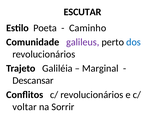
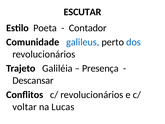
Caminho: Caminho -> Contador
galileus colour: purple -> blue
Marginal: Marginal -> Presença
Sorrir: Sorrir -> Lucas
